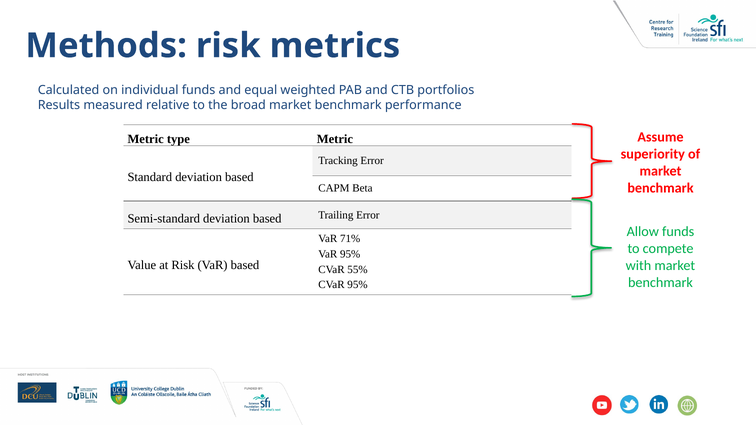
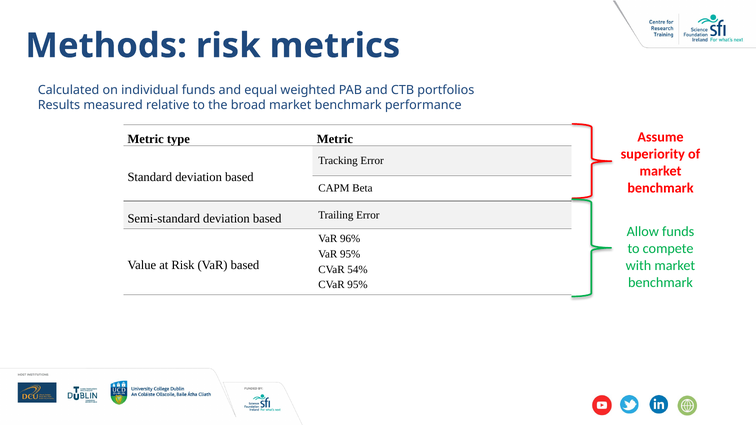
71%: 71% -> 96%
55%: 55% -> 54%
